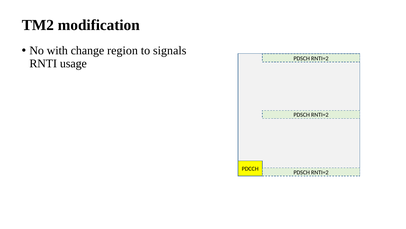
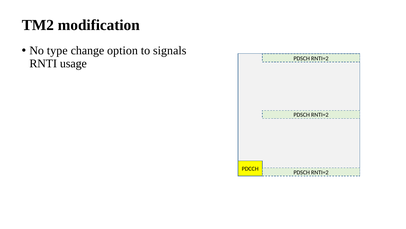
with: with -> type
region: region -> option
